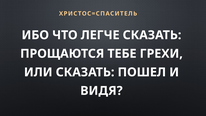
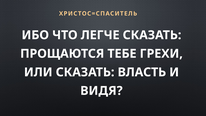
ПОШЕЛ: ПОШЕЛ -> ВЛАСТЬ
